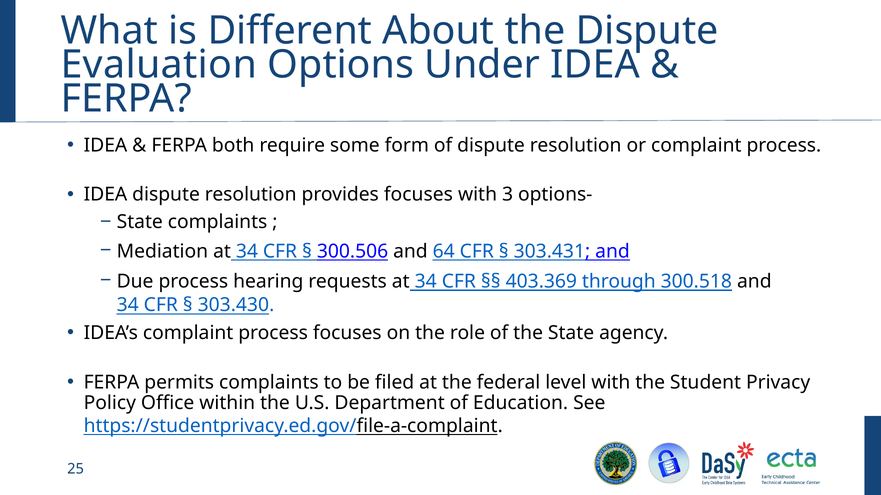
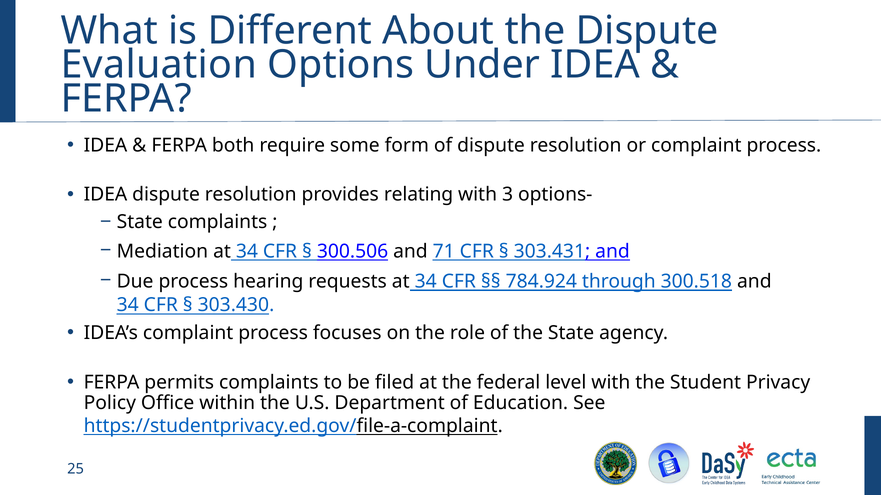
provides focuses: focuses -> relating
64: 64 -> 71
403.369: 403.369 -> 784.924
